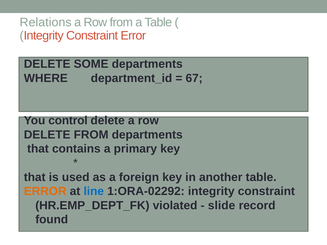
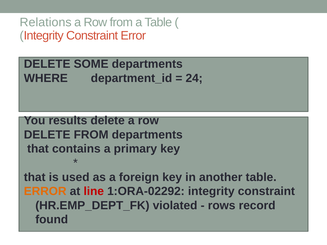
67: 67 -> 24
control: control -> results
line colour: blue -> red
slide: slide -> rows
